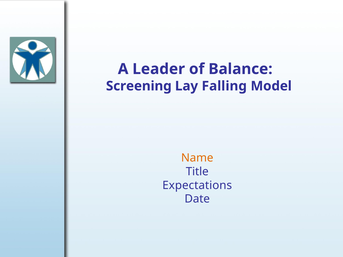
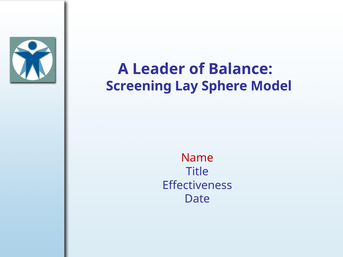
Falling: Falling -> Sphere
Name colour: orange -> red
Expectations: Expectations -> Effectiveness
